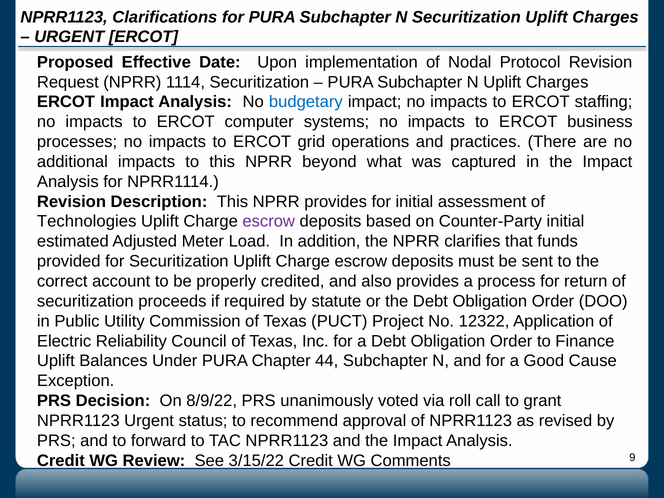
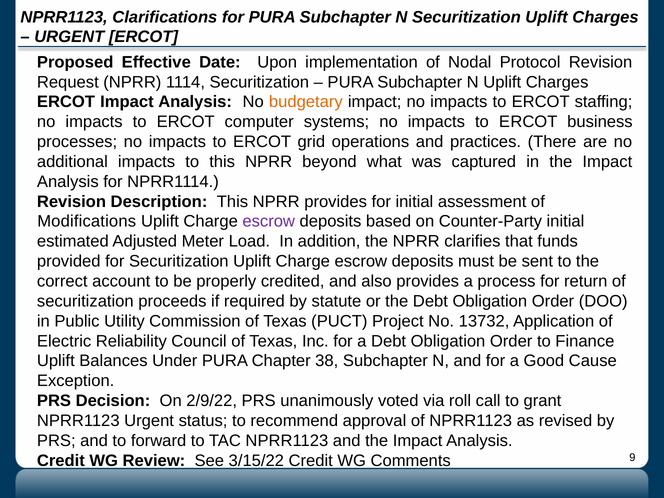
budgetary colour: blue -> orange
Technologies: Technologies -> Modifications
12322: 12322 -> 13732
44: 44 -> 38
8/9/22: 8/9/22 -> 2/9/22
